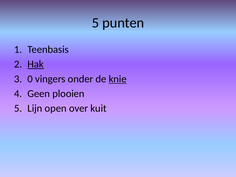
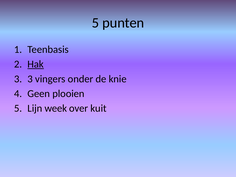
0 at (30, 79): 0 -> 3
knie underline: present -> none
open: open -> week
